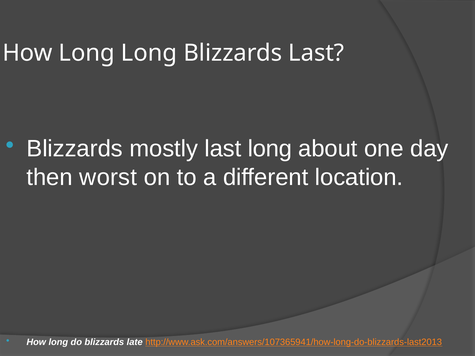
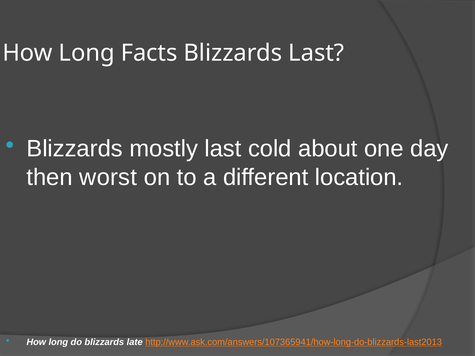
Long Long: Long -> Facts
last long: long -> cold
